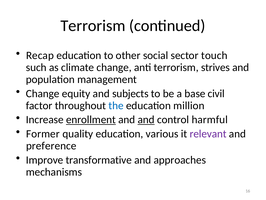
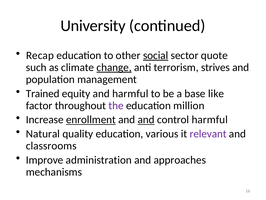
Terrorism at (93, 26): Terrorism -> University
social underline: none -> present
touch: touch -> quote
change at (114, 67) underline: none -> present
Change at (43, 93): Change -> Trained
and subjects: subjects -> harmful
civil: civil -> like
the colour: blue -> purple
Former: Former -> Natural
preference: preference -> classrooms
transformative: transformative -> administration
